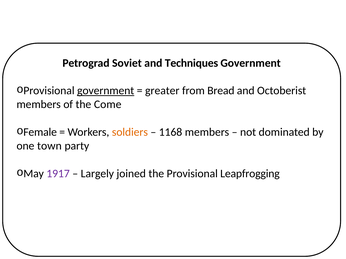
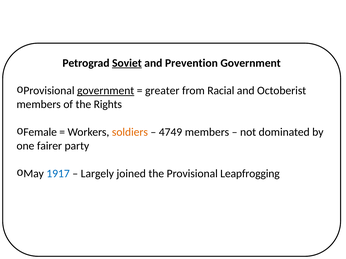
Soviet underline: none -> present
Techniques: Techniques -> Prevention
Bread: Bread -> Racial
Come: Come -> Rights
1168: 1168 -> 4749
town: town -> fairer
1917 colour: purple -> blue
